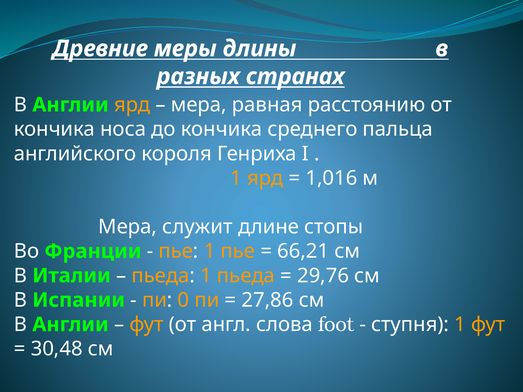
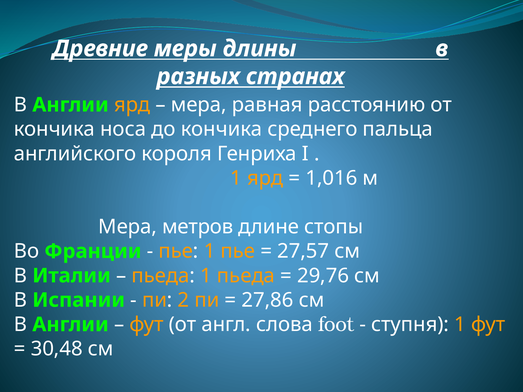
служит: служит -> метров
66,21: 66,21 -> 27,57
0: 0 -> 2
